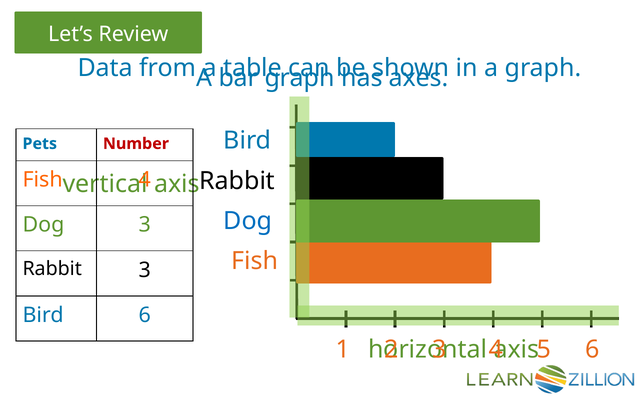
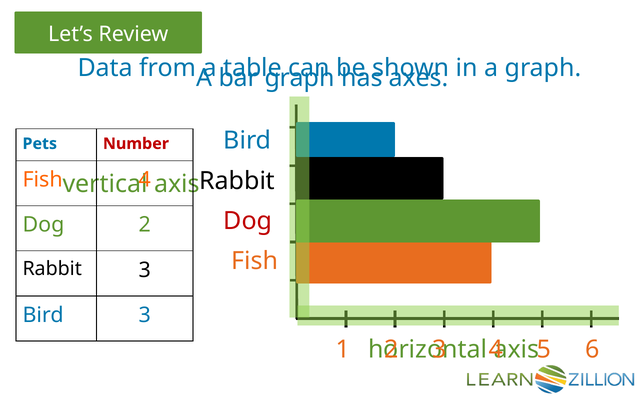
Dog at (248, 221) colour: blue -> red
Dog 3: 3 -> 2
Bird 6: 6 -> 3
